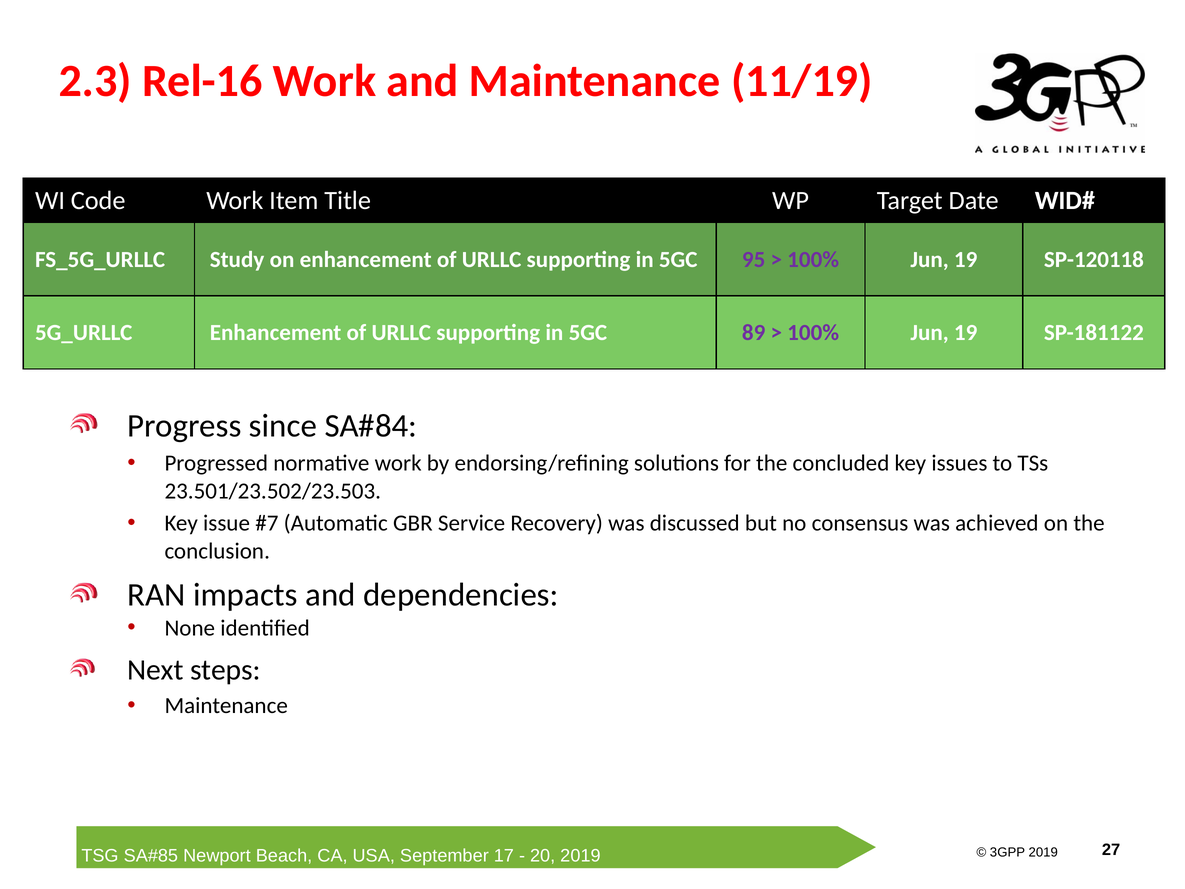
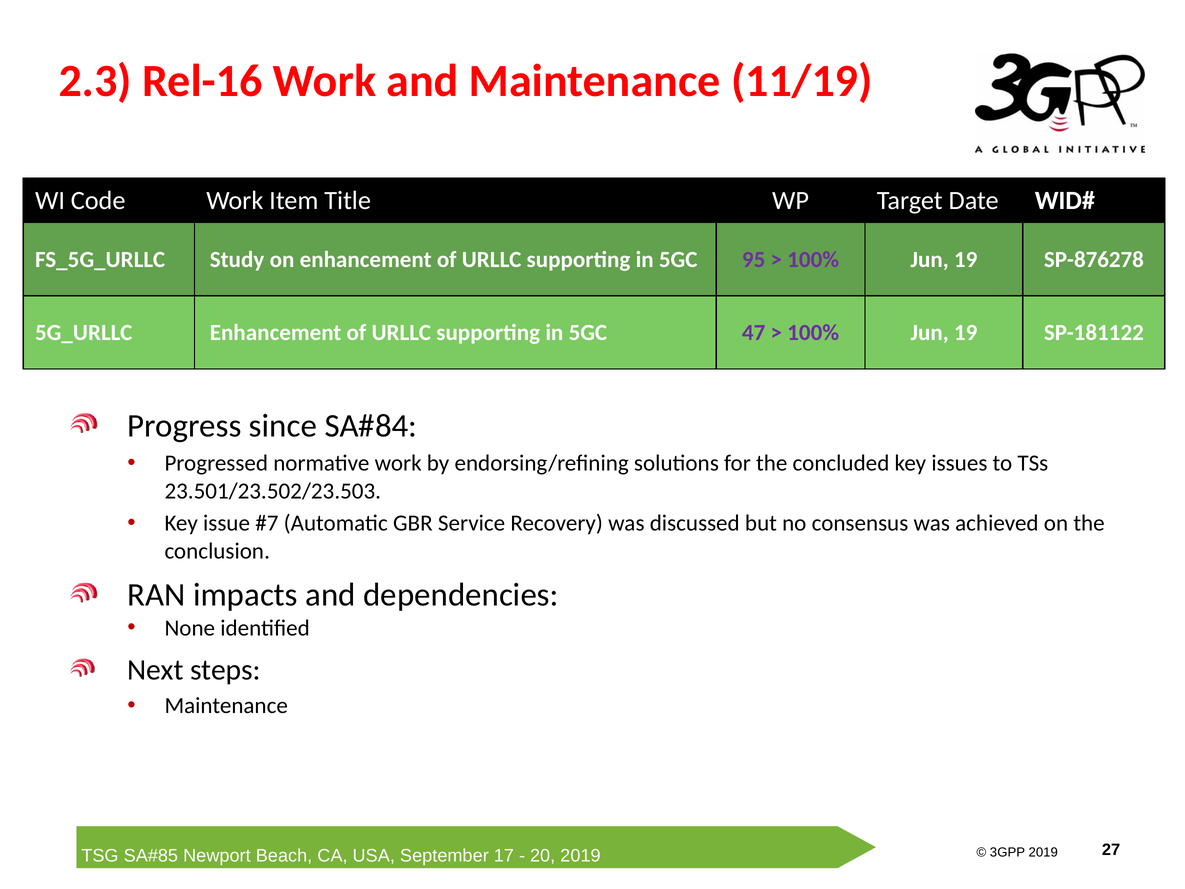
SP-120118: SP-120118 -> SP-876278
89: 89 -> 47
